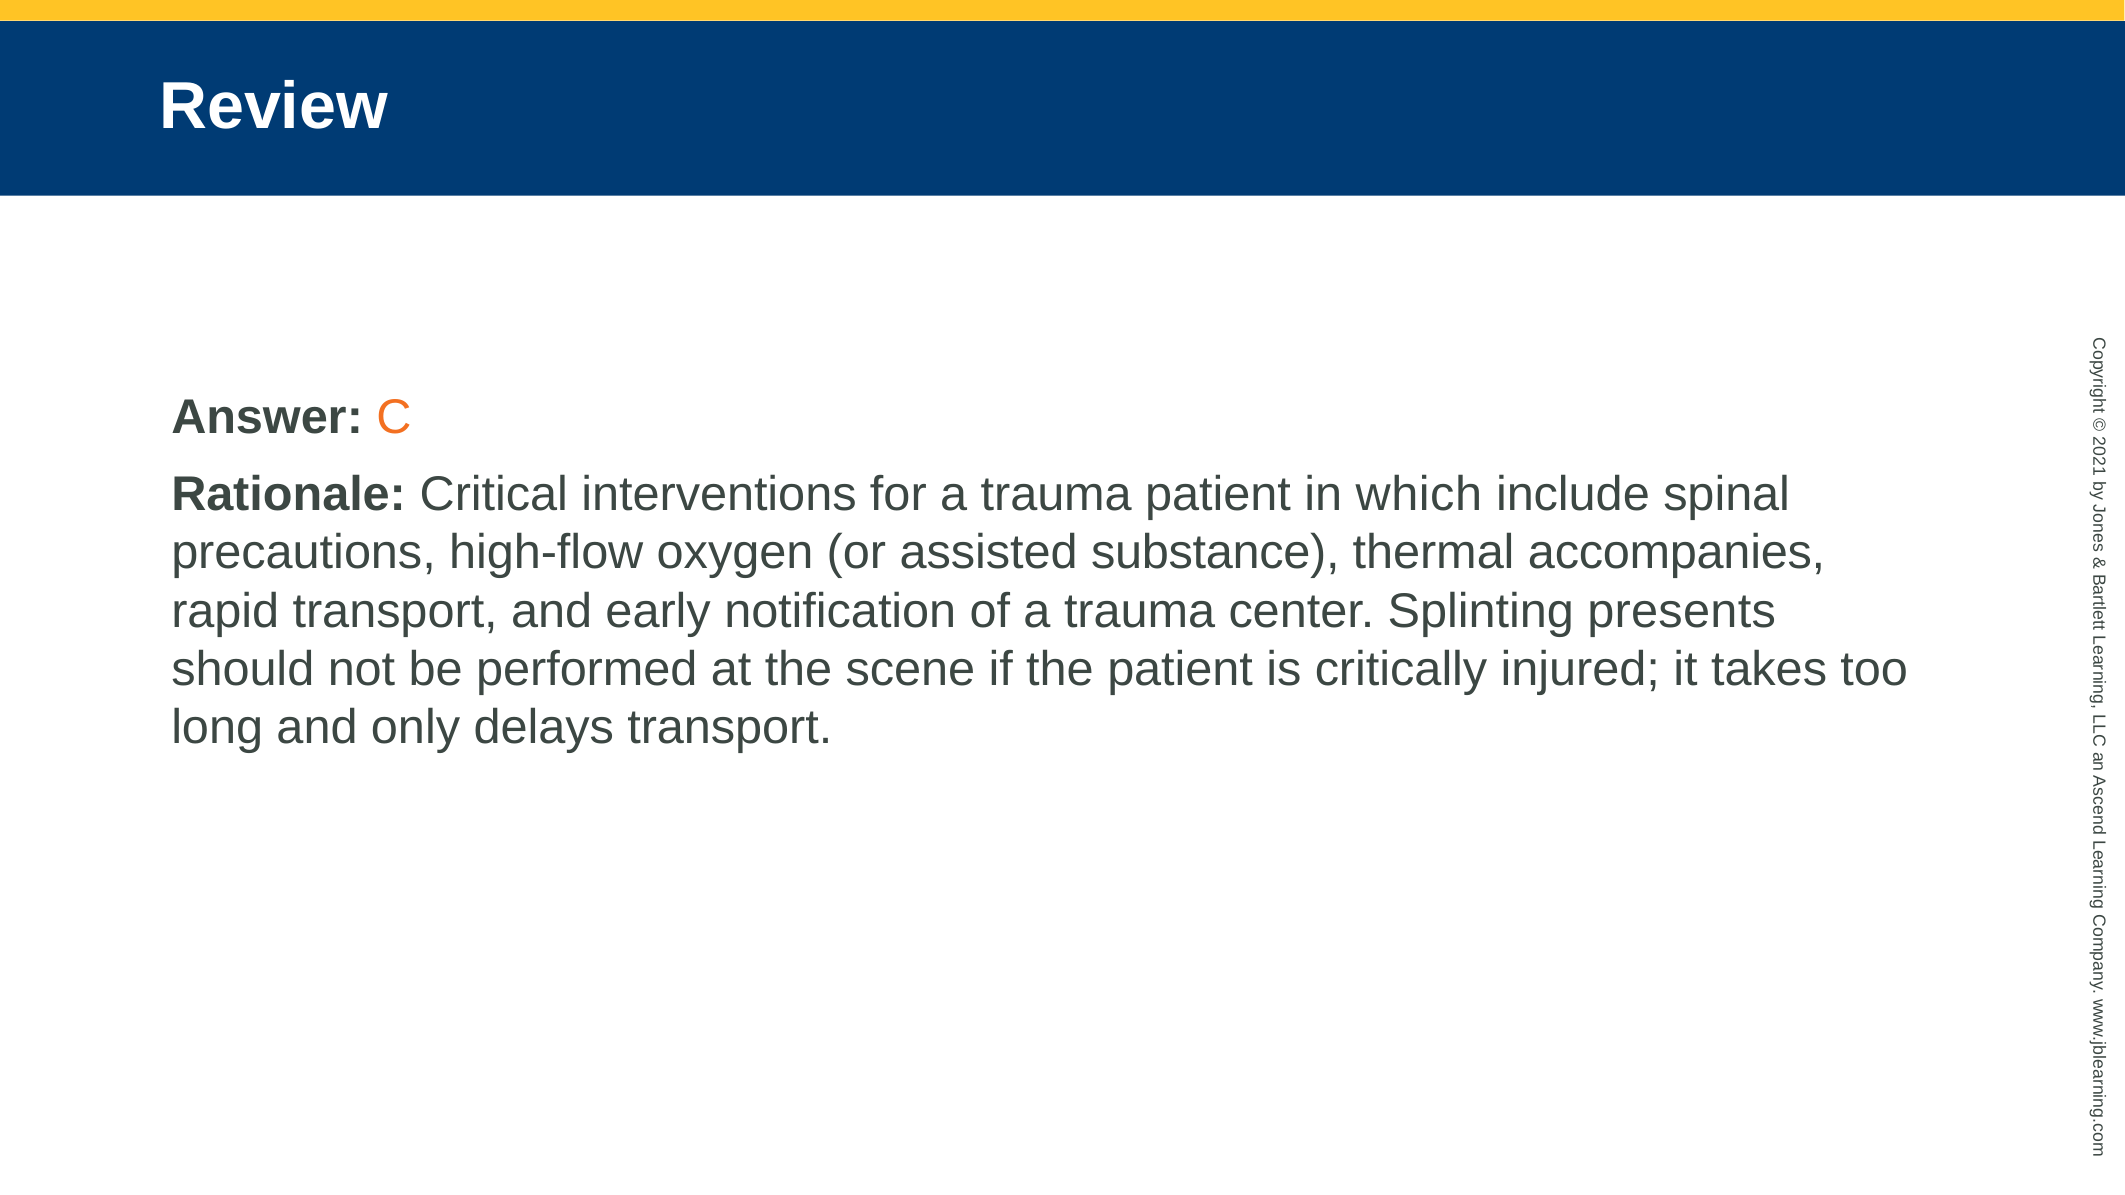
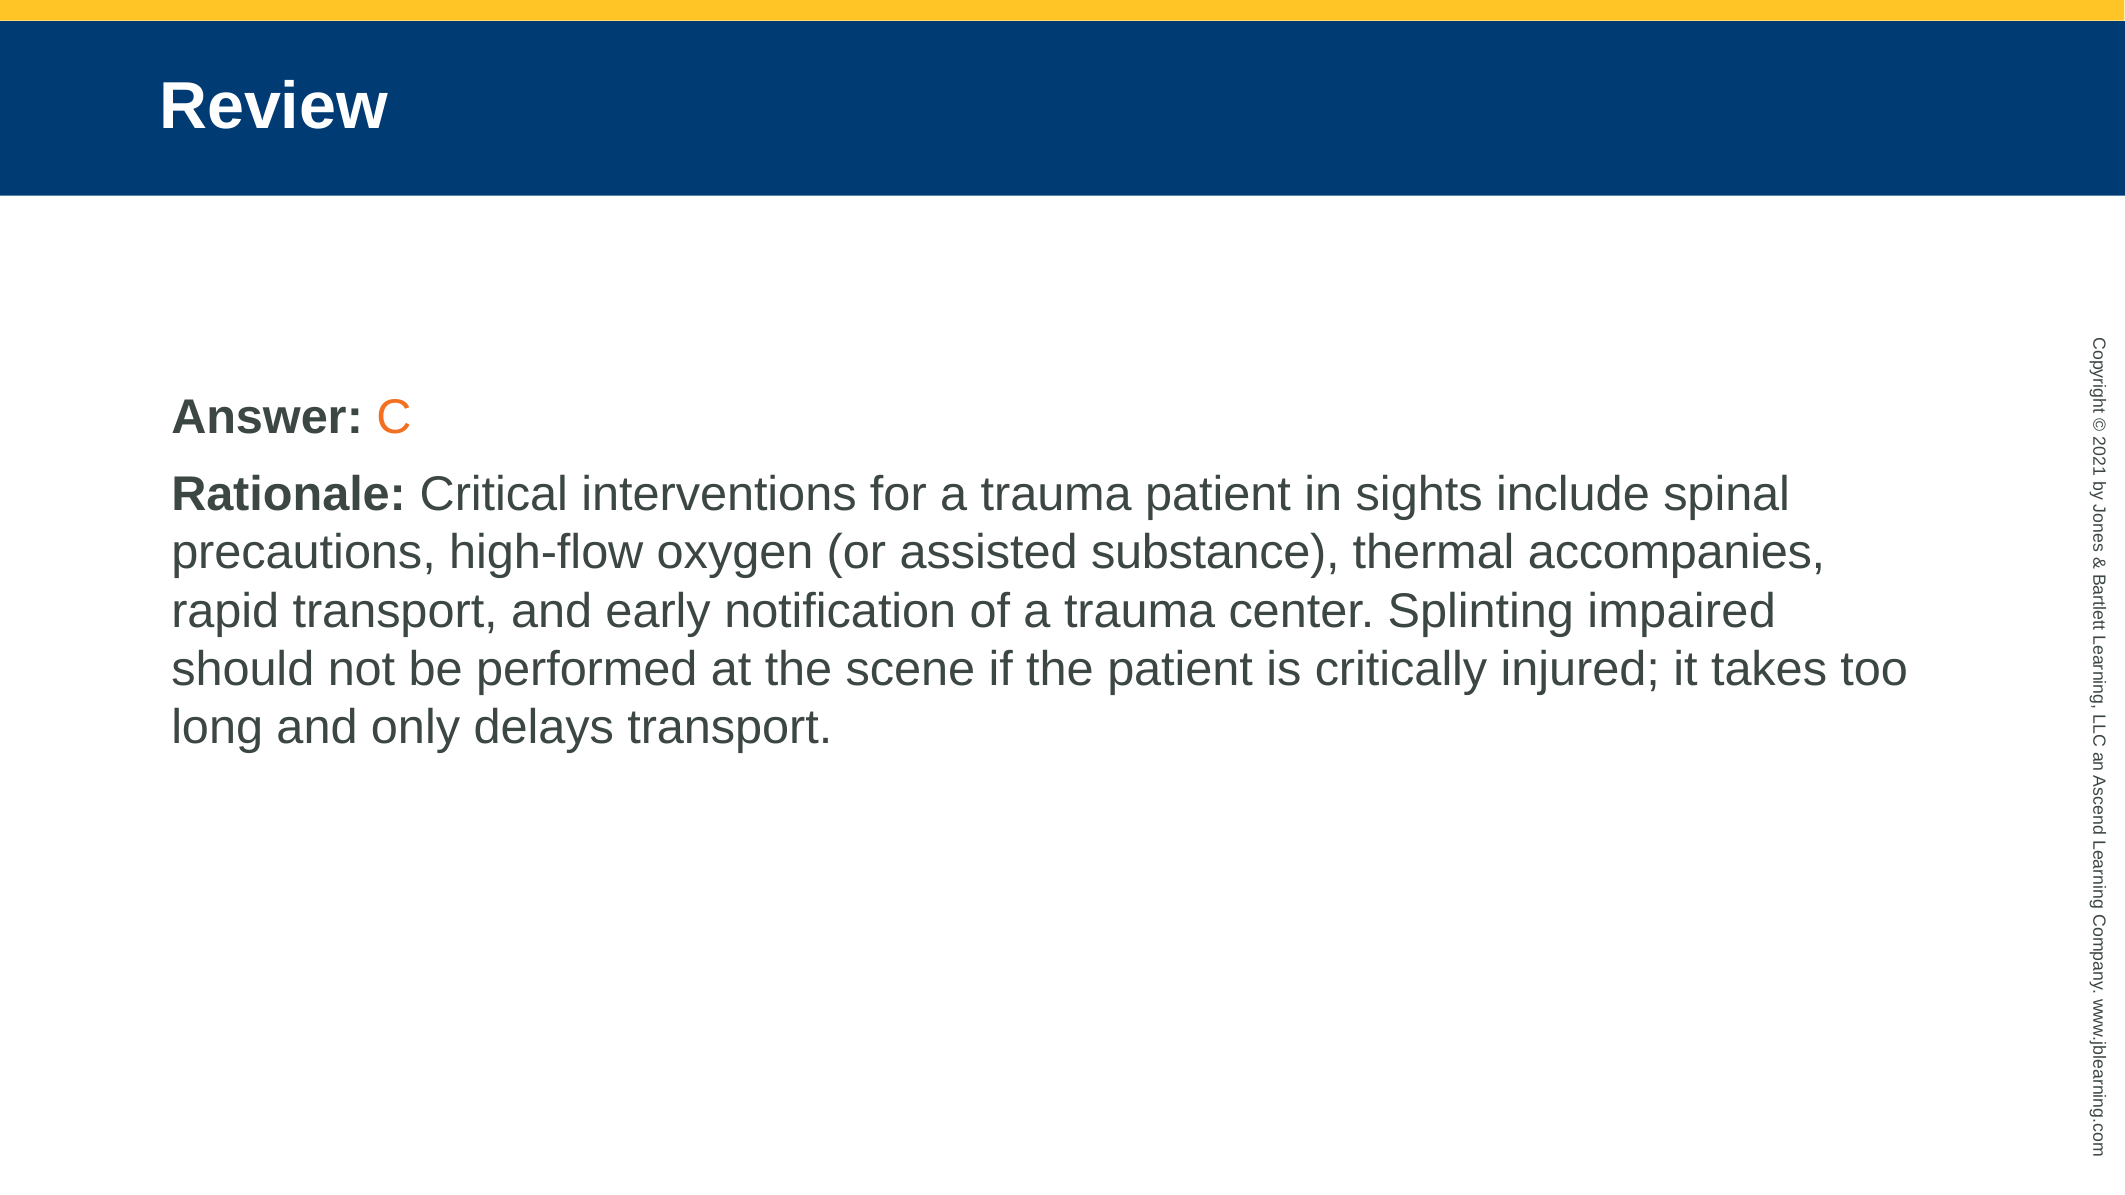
which: which -> sights
presents: presents -> impaired
